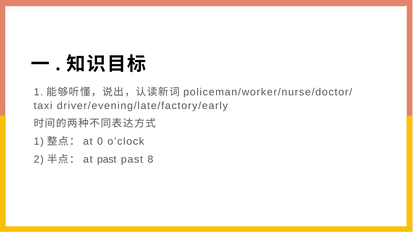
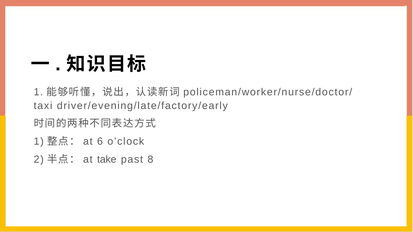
0: 0 -> 6
past at (107, 160): past -> take
